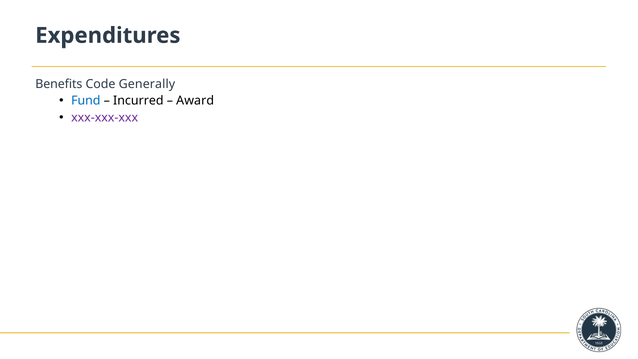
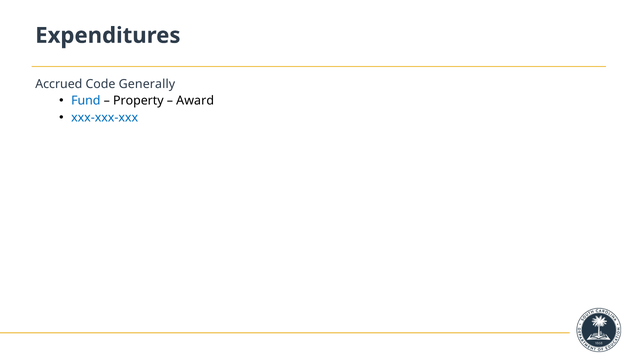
Benefits: Benefits -> Accrued
Incurred: Incurred -> Property
xxx-xxx-xxx colour: purple -> blue
